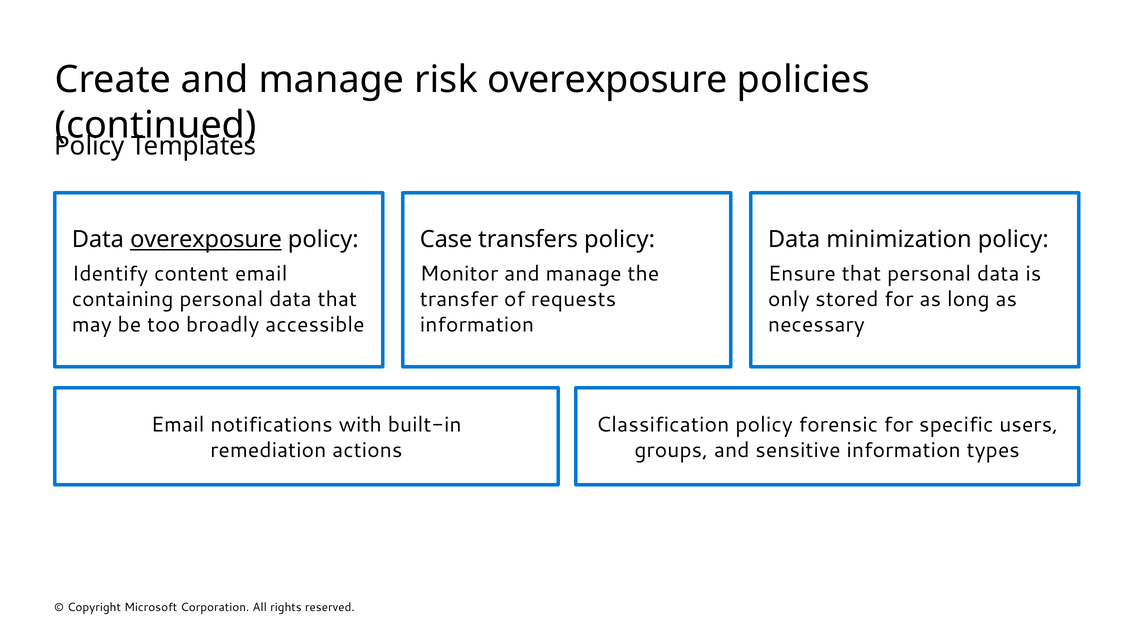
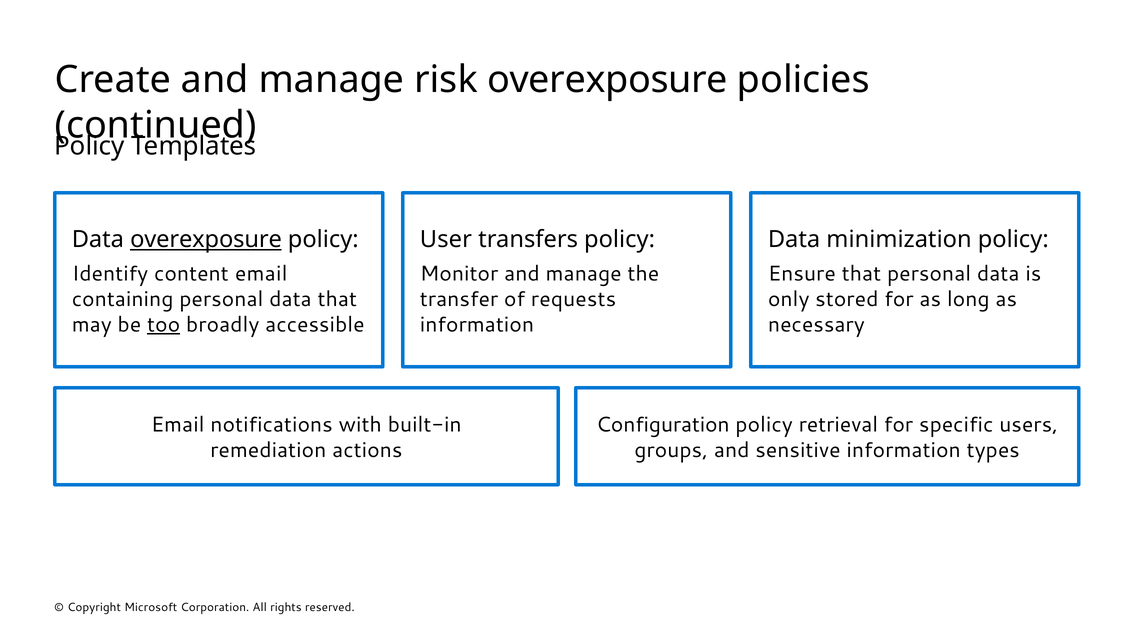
Case: Case -> User
too underline: none -> present
Classification: Classification -> Configuration
forensic: forensic -> retrieval
